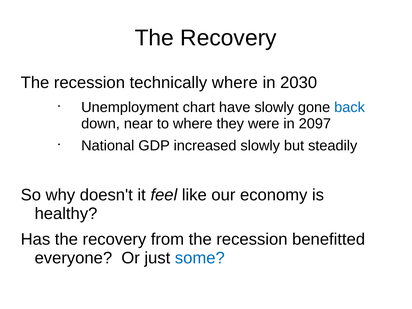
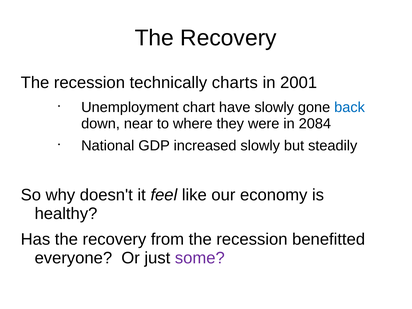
technically where: where -> charts
2030: 2030 -> 2001
2097: 2097 -> 2084
some colour: blue -> purple
